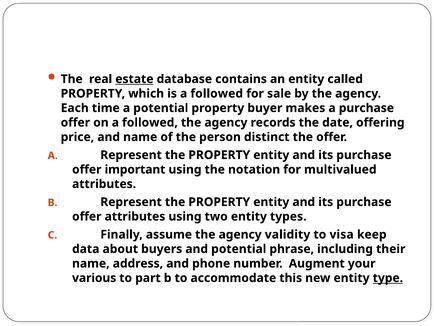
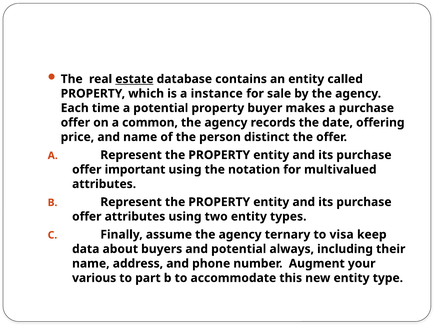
is a followed: followed -> instance
on a followed: followed -> common
validity: validity -> ternary
phrase: phrase -> always
type underline: present -> none
